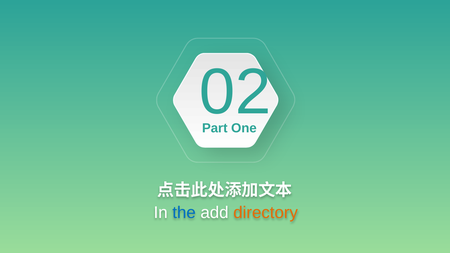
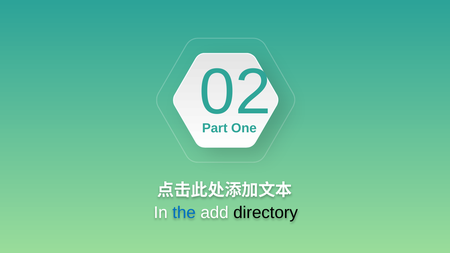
directory colour: orange -> black
